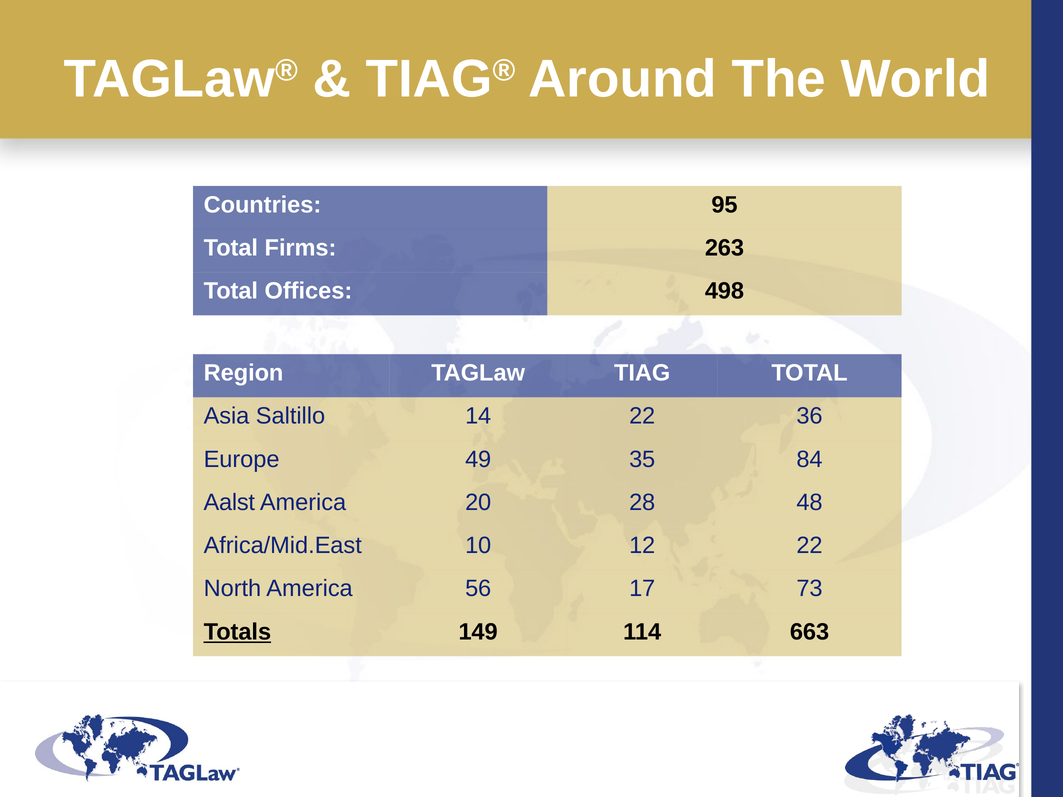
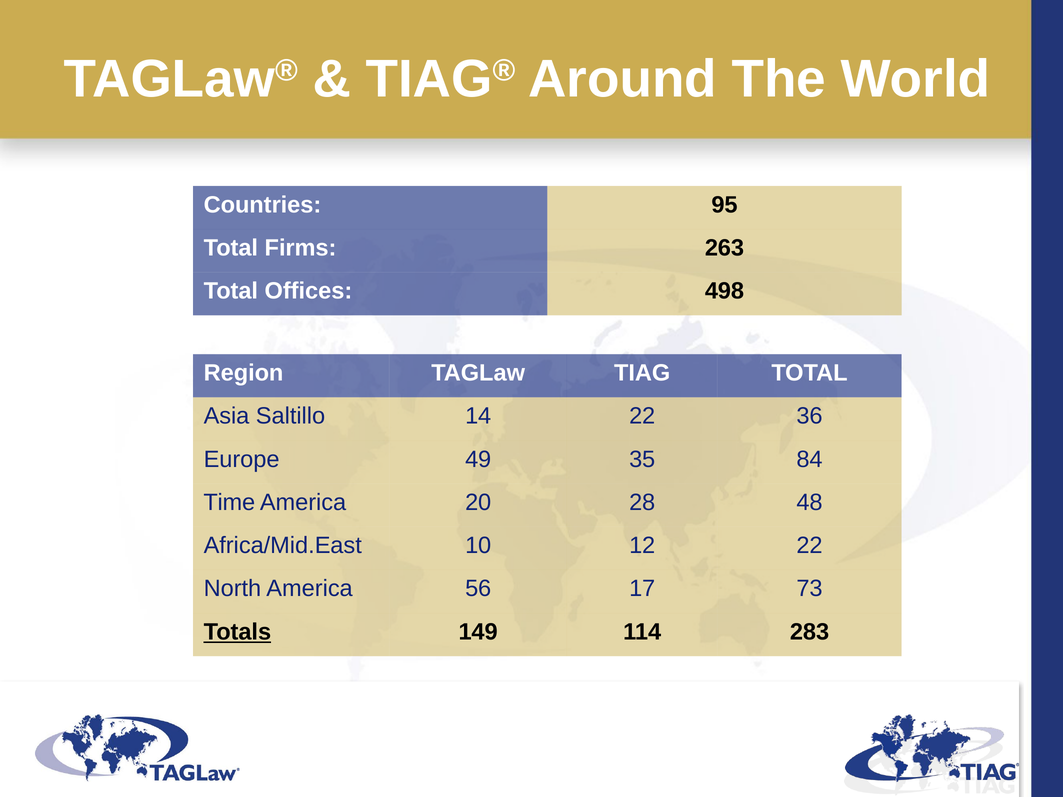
Aalst: Aalst -> Time
663: 663 -> 283
